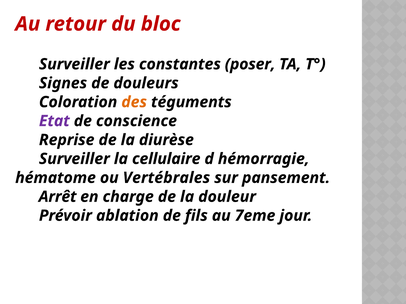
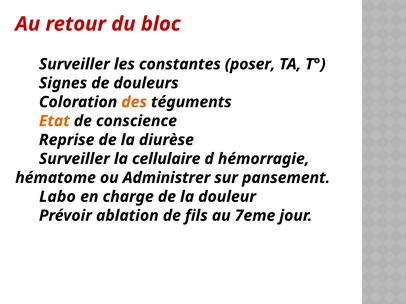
Etat colour: purple -> orange
Vertébrales: Vertébrales -> Administrer
Arrêt: Arrêt -> Labo
